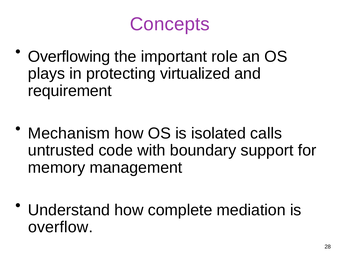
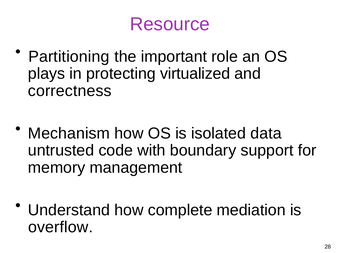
Concepts: Concepts -> Resource
Overflowing: Overflowing -> Partitioning
requirement: requirement -> correctness
calls: calls -> data
